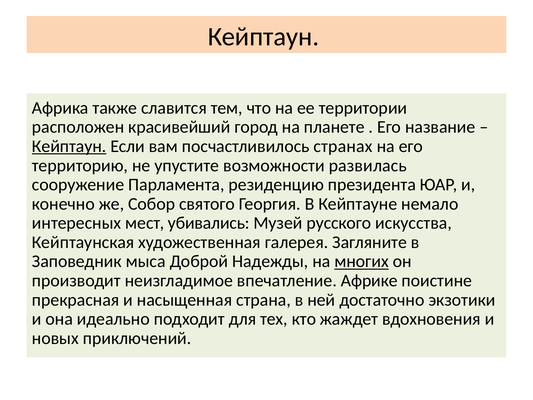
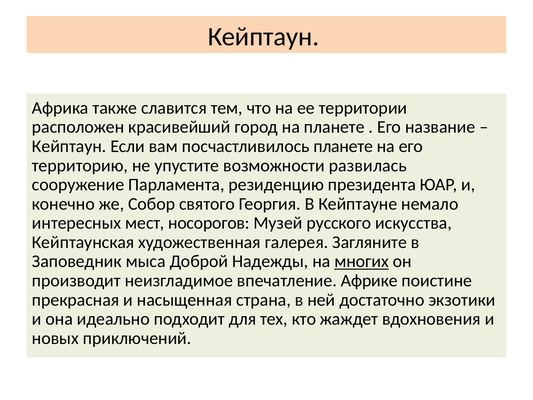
Кейптаун at (69, 146) underline: present -> none
посчастливилось странах: странах -> планете
убивались: убивались -> носорогов
